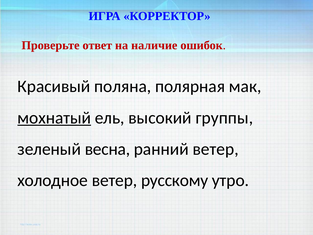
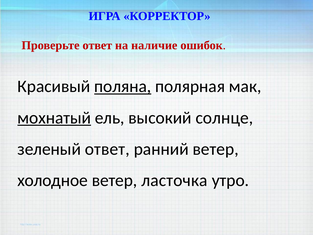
поляна underline: none -> present
группы: группы -> солнце
зеленый весна: весна -> ответ
русскому: русскому -> ласточка
